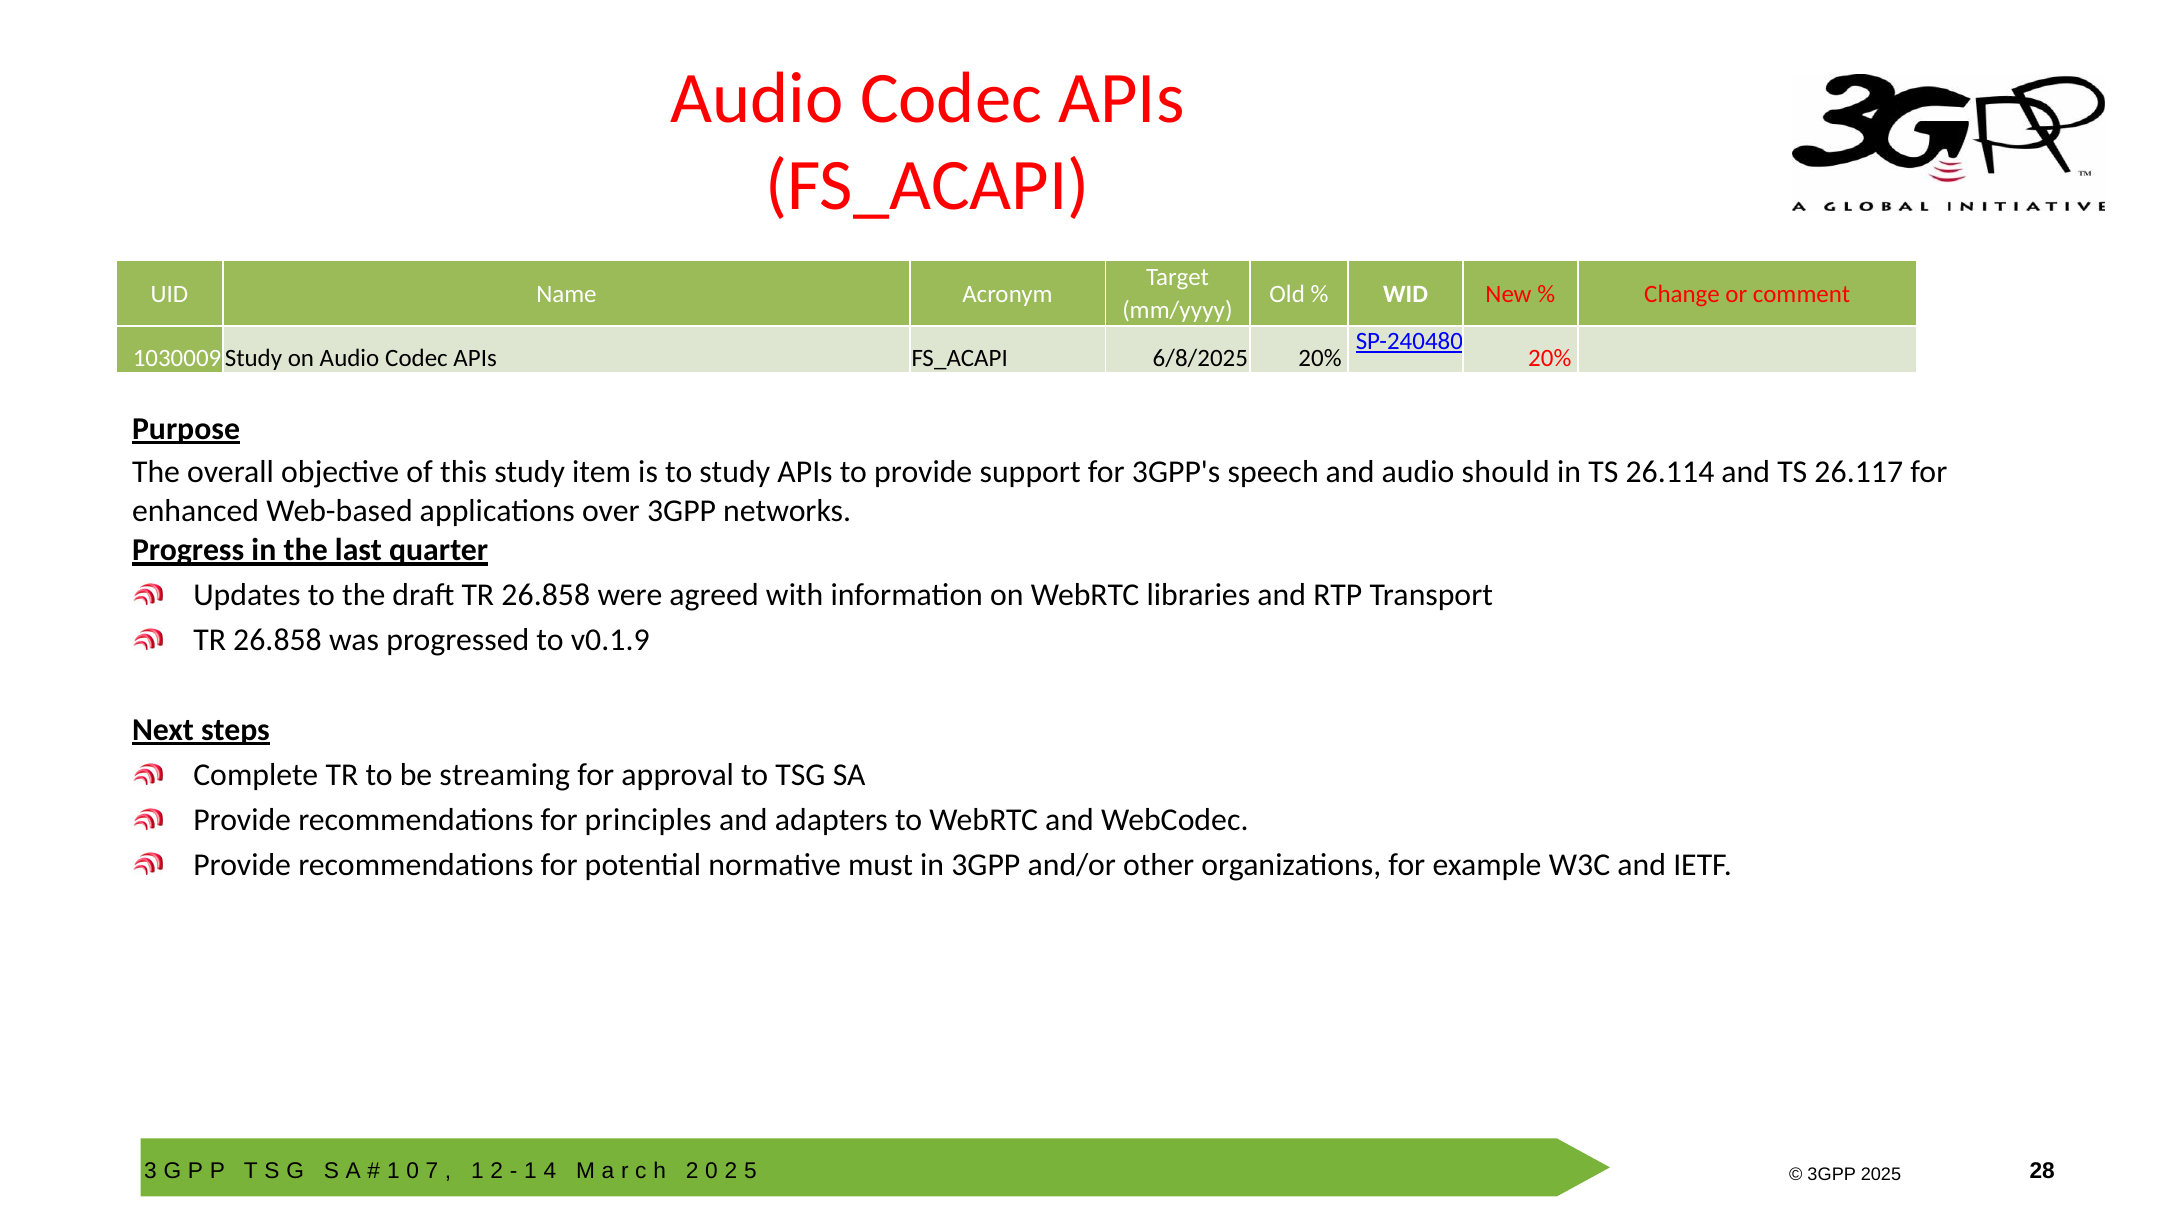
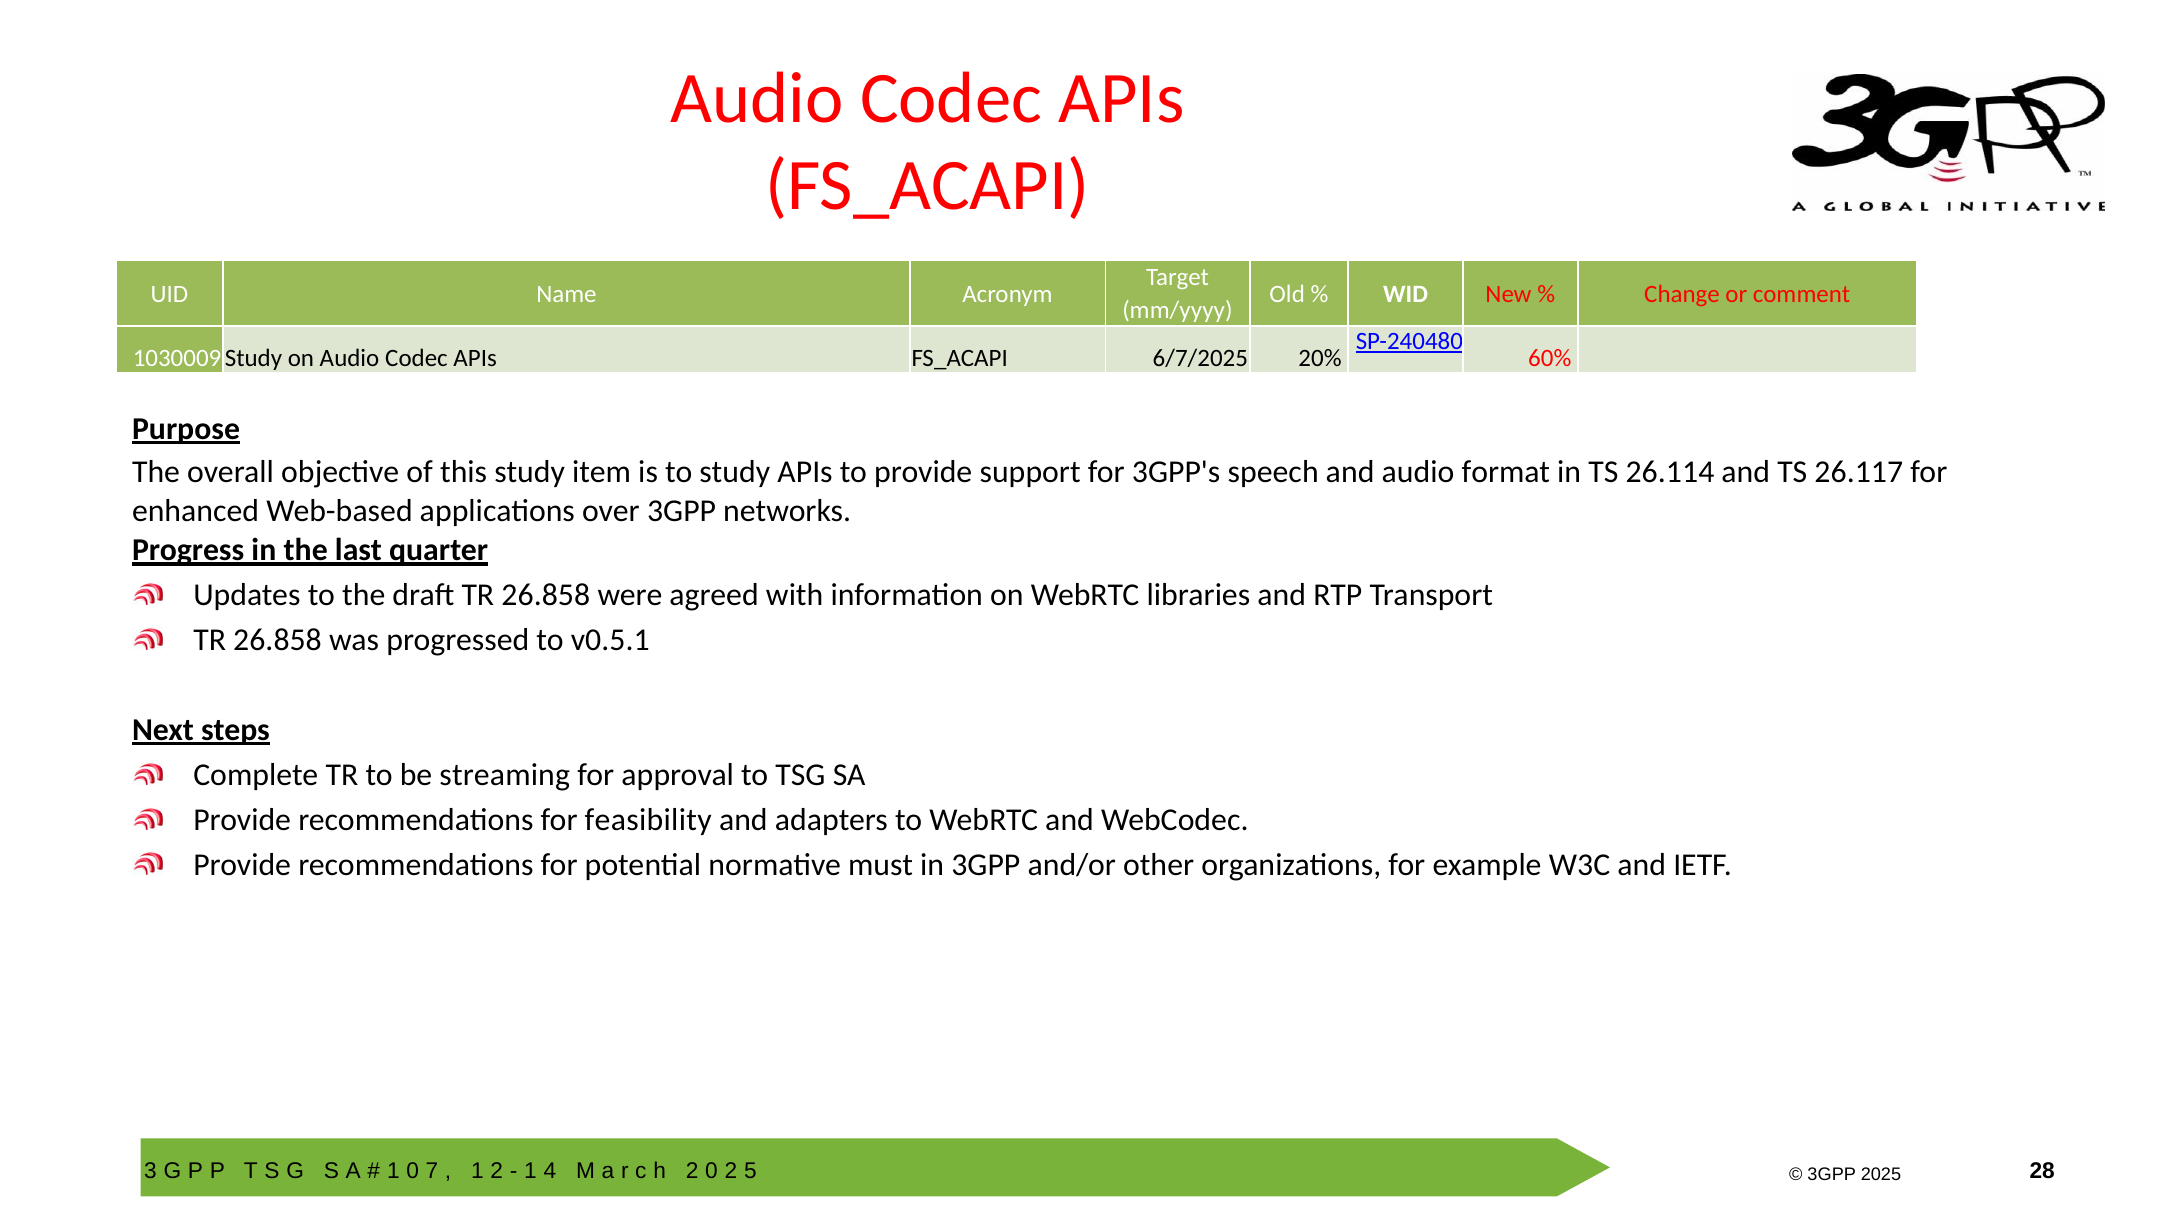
6/8/2025: 6/8/2025 -> 6/7/2025
20% at (1550, 358): 20% -> 60%
should: should -> format
v0.1.9: v0.1.9 -> v0.5.1
principles: principles -> feasibility
